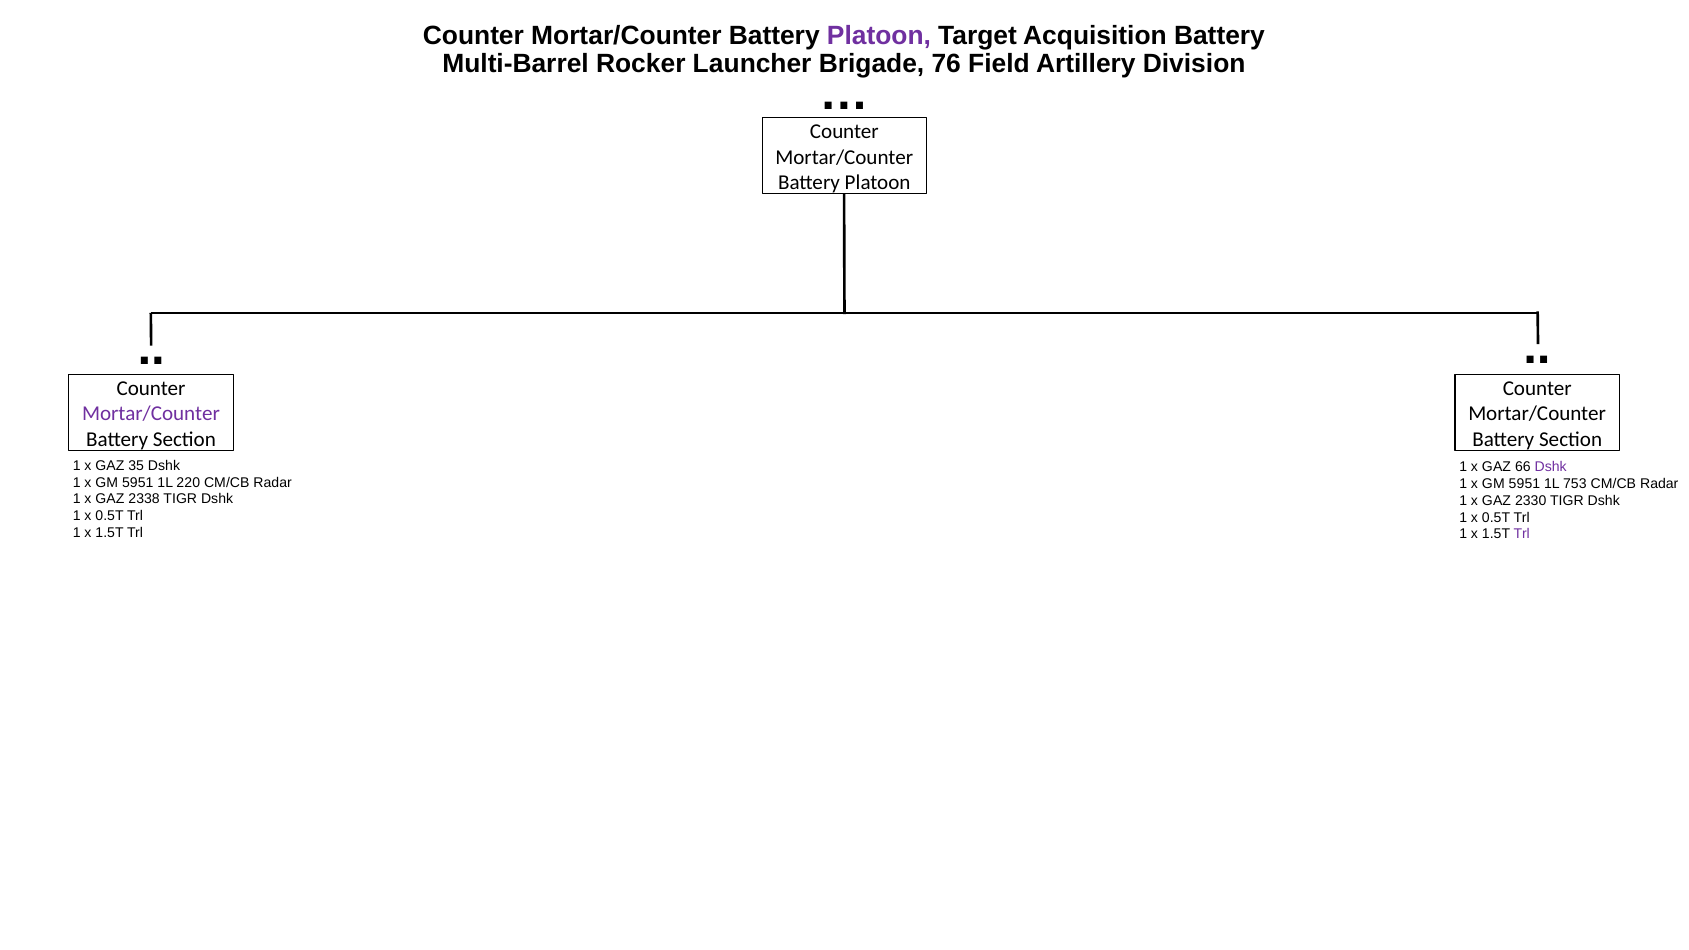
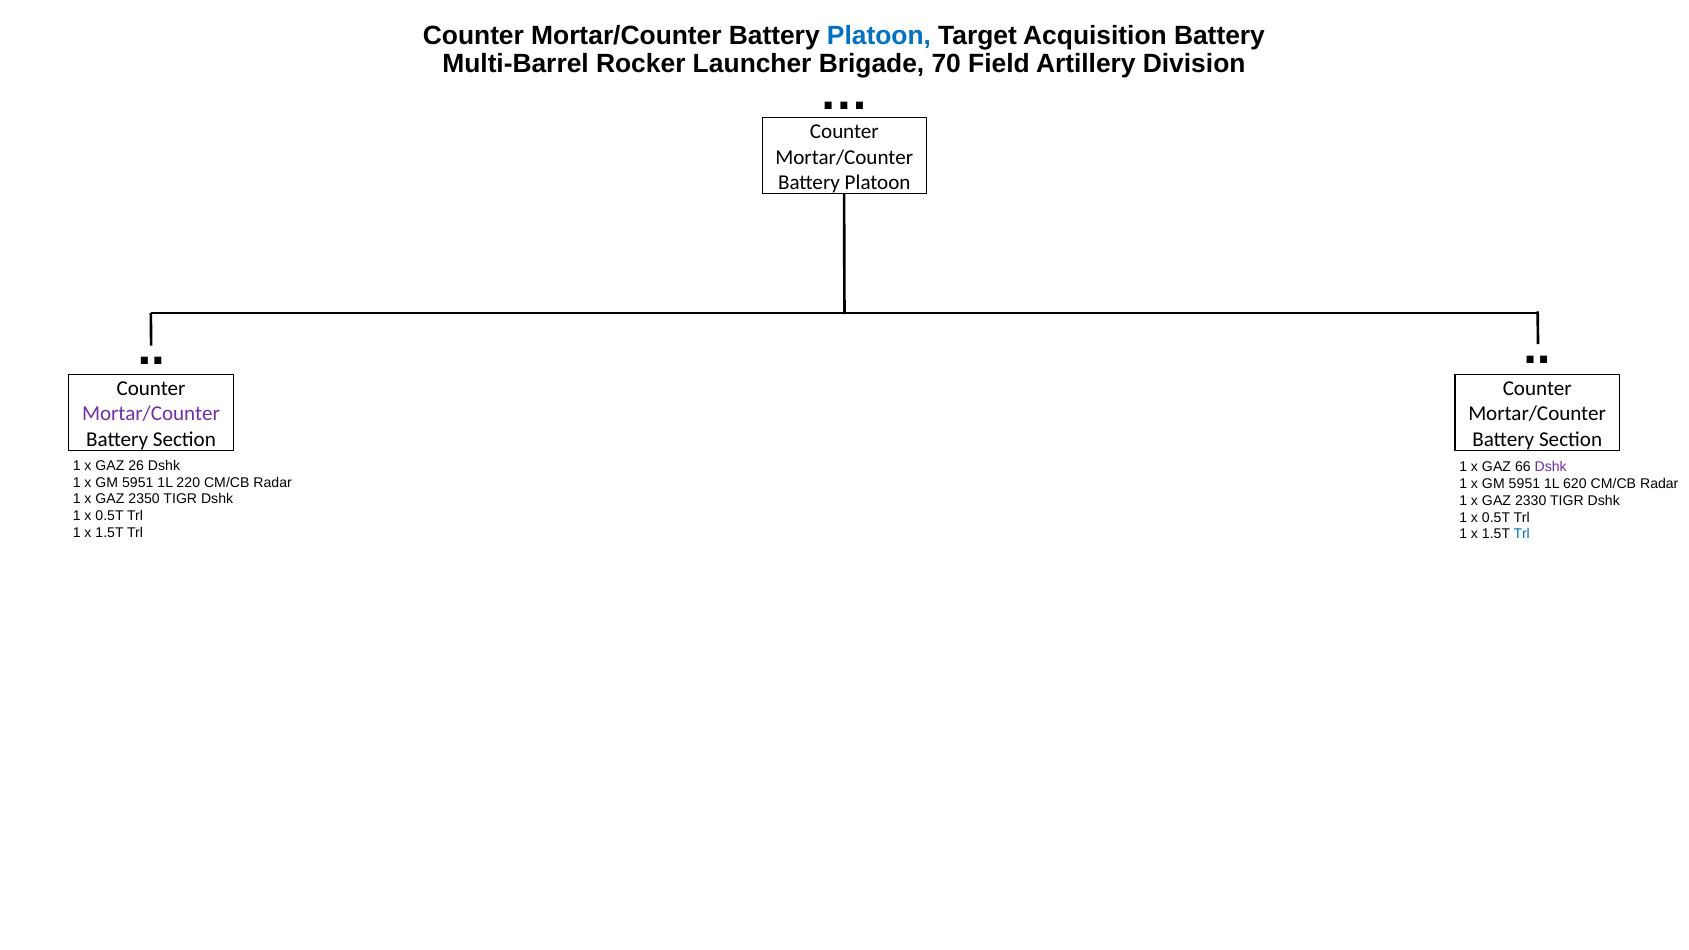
Platoon at (879, 35) colour: purple -> blue
76: 76 -> 70
35: 35 -> 26
753: 753 -> 620
2338: 2338 -> 2350
Trl at (1522, 534) colour: purple -> blue
